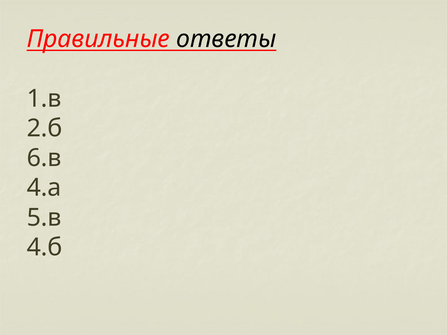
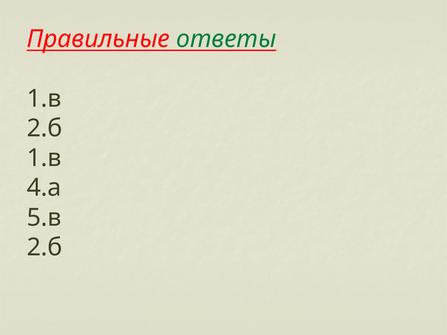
ответы colour: black -> green
6.в at (44, 158): 6.в -> 1.в
4.б at (45, 248): 4.б -> 2.б
